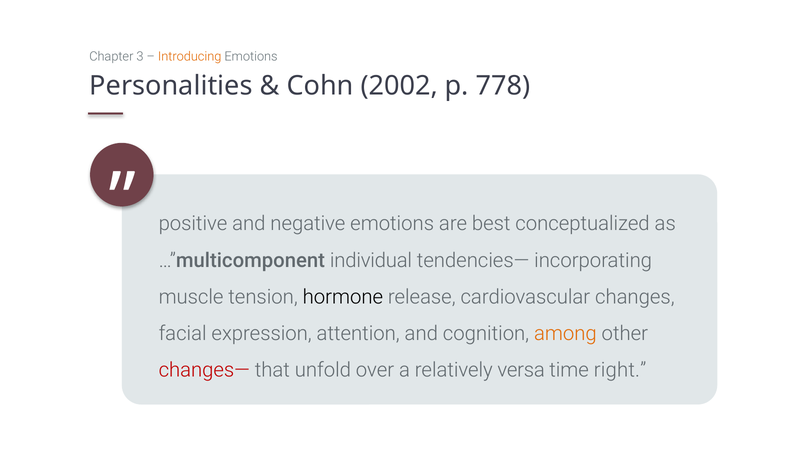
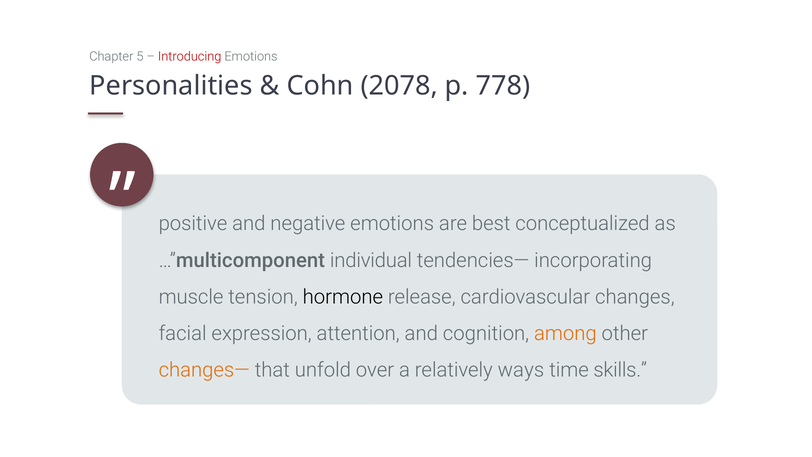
3: 3 -> 5
Introducing colour: orange -> red
2002: 2002 -> 2078
changes— colour: red -> orange
versa: versa -> ways
right: right -> skills
